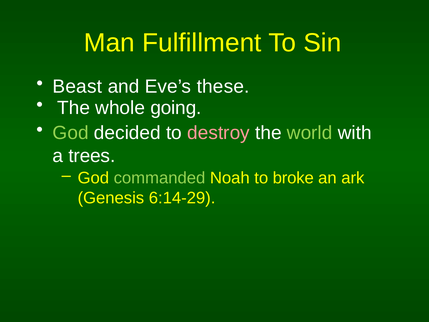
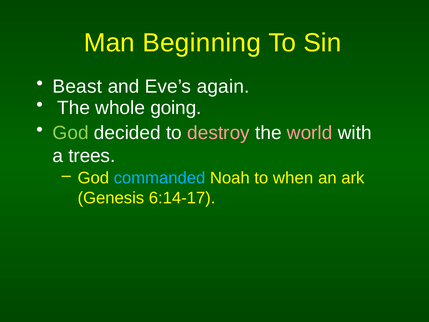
Fulfillment: Fulfillment -> Beginning
these: these -> again
world colour: light green -> pink
commanded colour: light green -> light blue
broke: broke -> when
6:14-29: 6:14-29 -> 6:14-17
